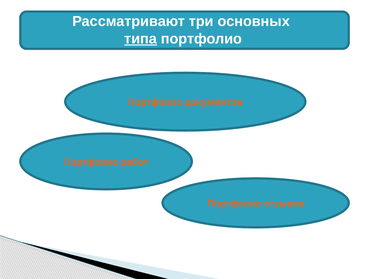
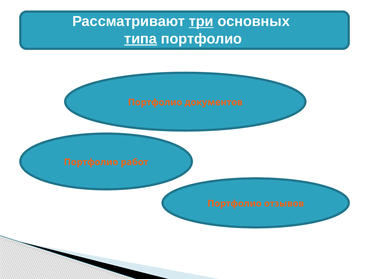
три underline: none -> present
